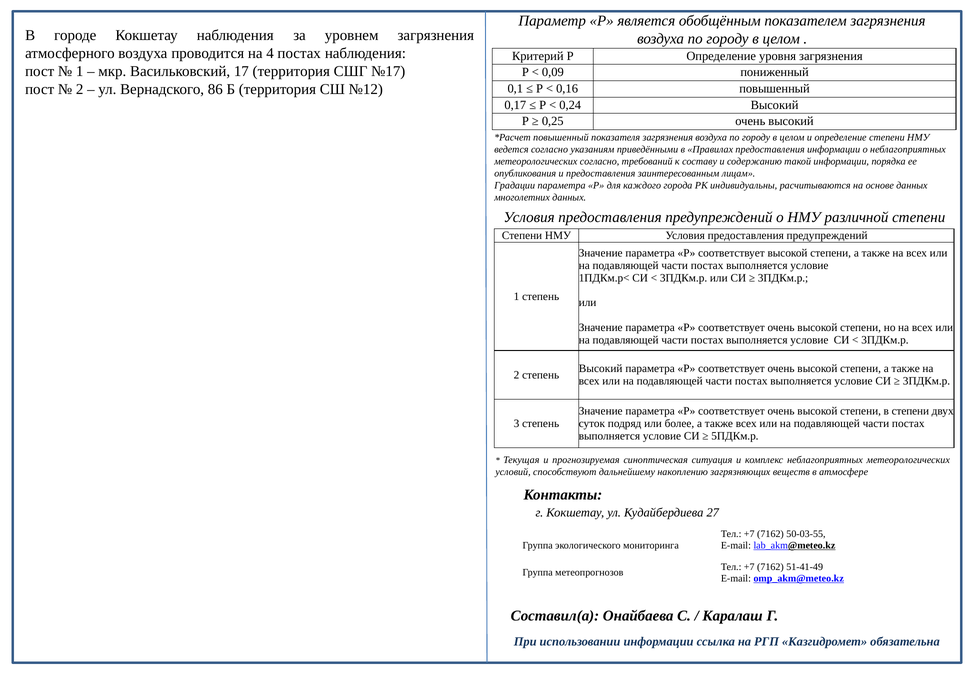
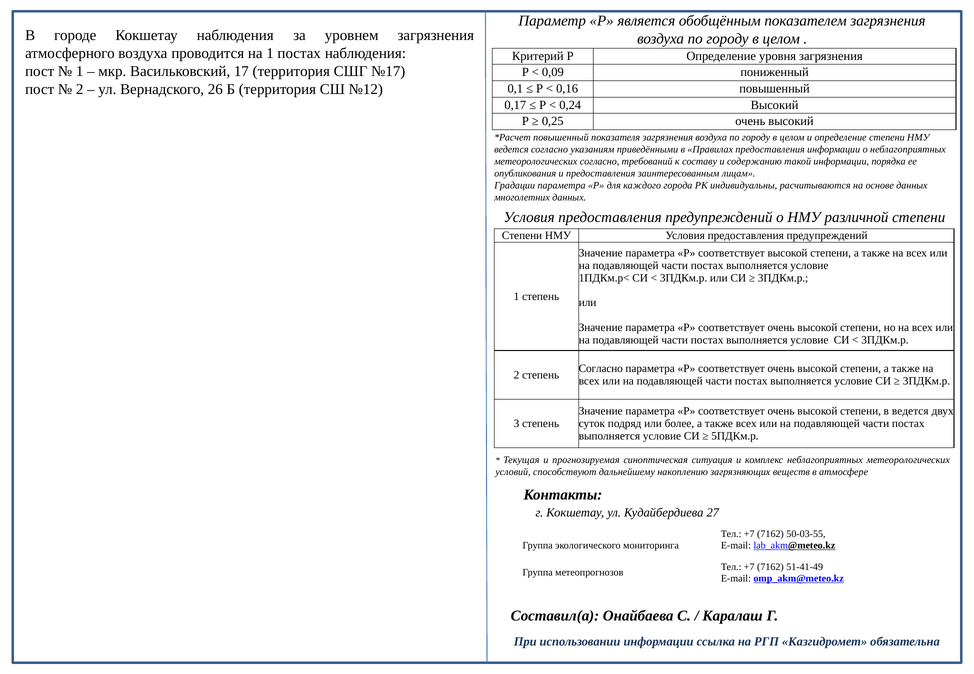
на 4: 4 -> 1
86: 86 -> 26
Высокий at (601, 369): Высокий -> Согласно
в степени: степени -> ведется
